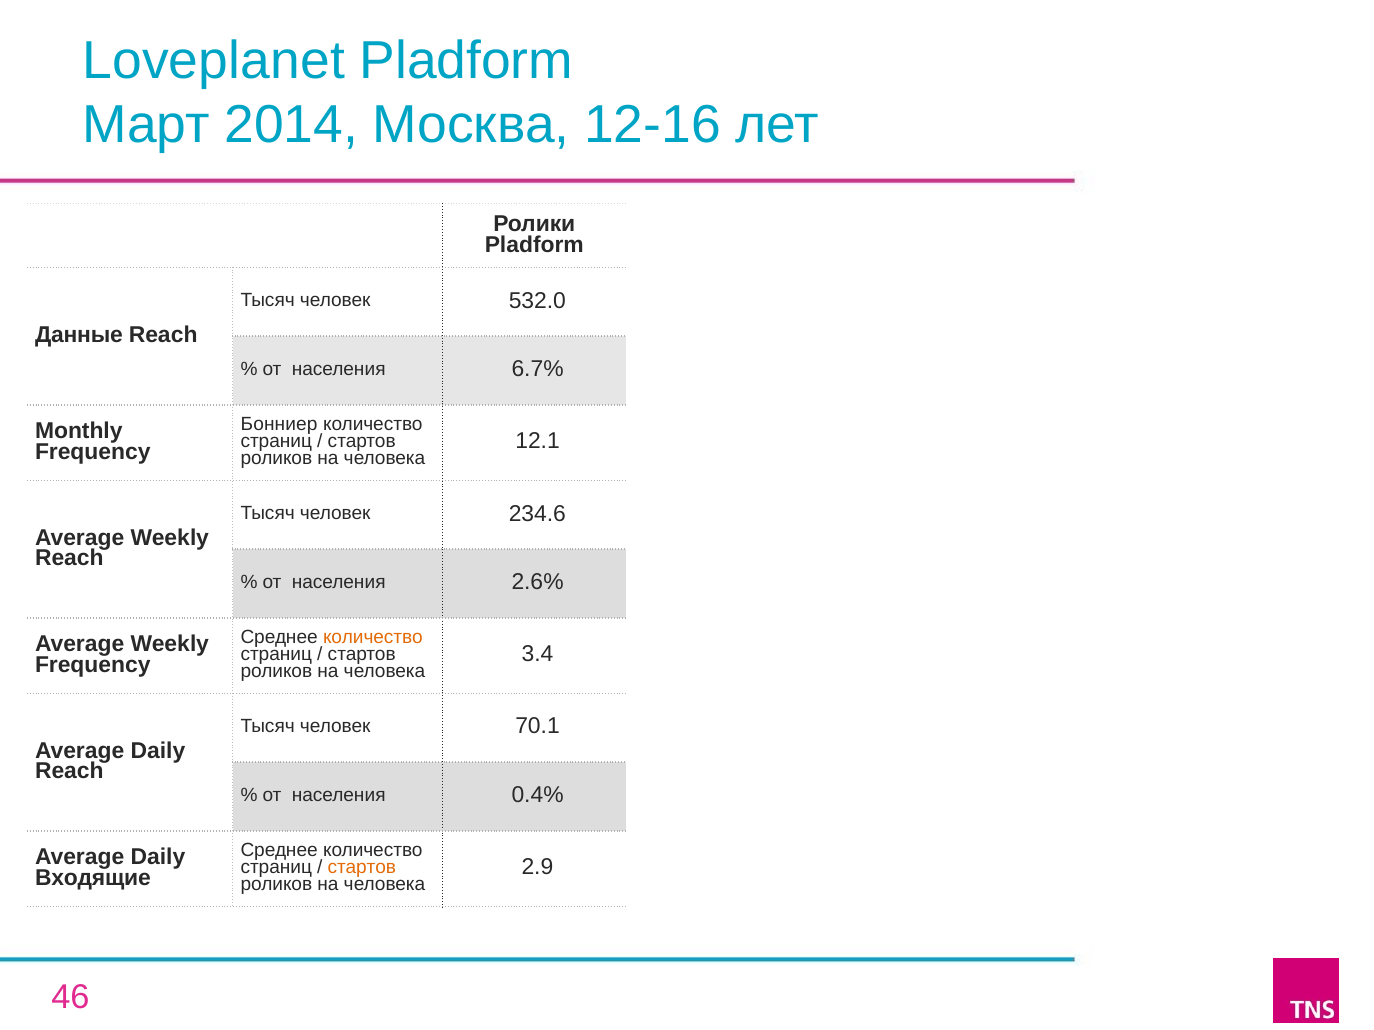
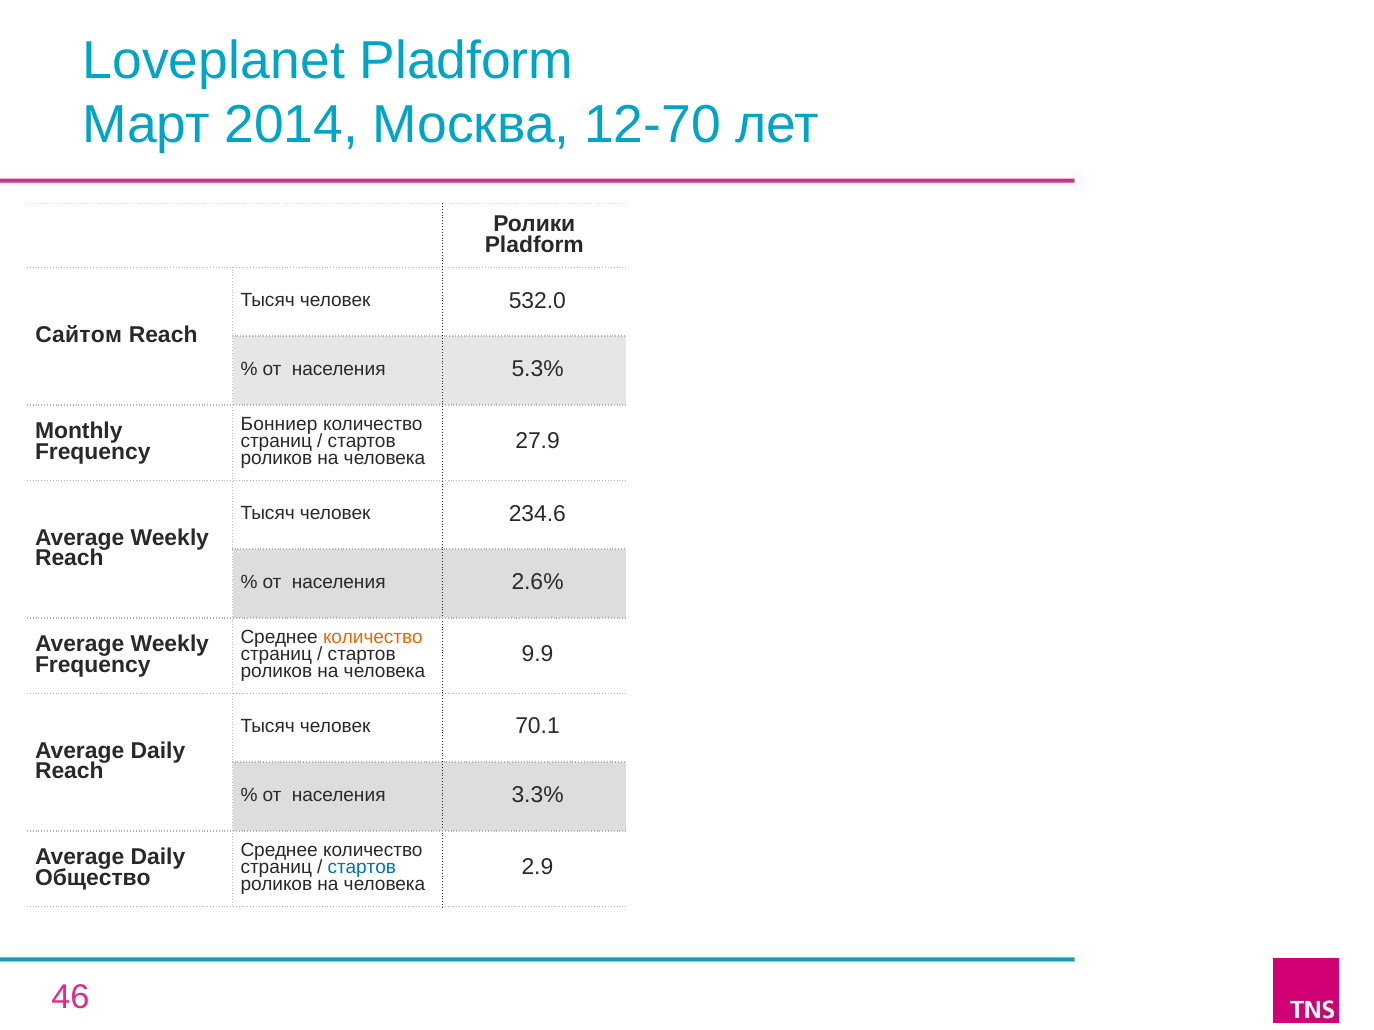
12-16: 12-16 -> 12-70
Данные: Данные -> Сайтом
6.7%: 6.7% -> 5.3%
12.1: 12.1 -> 27.9
3.4: 3.4 -> 9.9
0.4%: 0.4% -> 3.3%
стартов at (362, 868) colour: orange -> blue
Входящие: Входящие -> Общество
